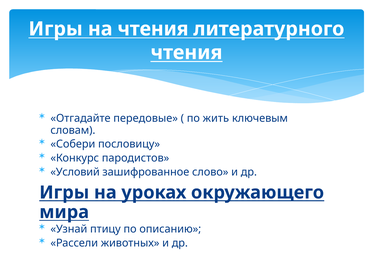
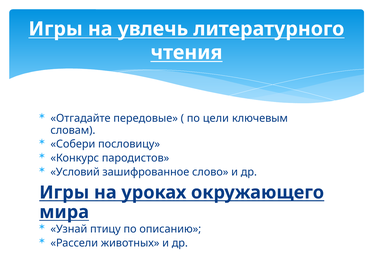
на чтения: чтения -> увлечь
жить: жить -> цели
